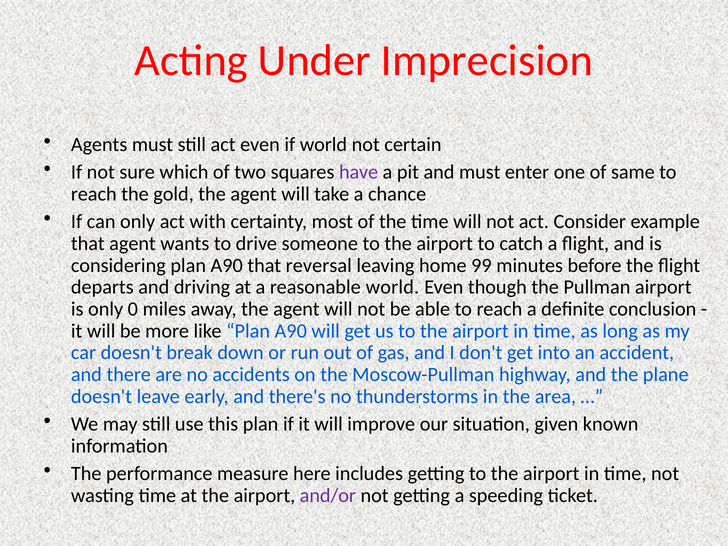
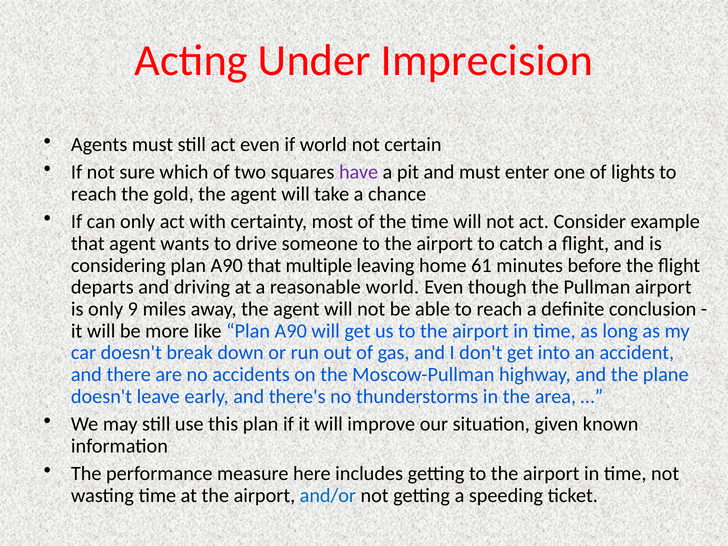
same: same -> lights
reversal: reversal -> multiple
99: 99 -> 61
0: 0 -> 9
and/or colour: purple -> blue
